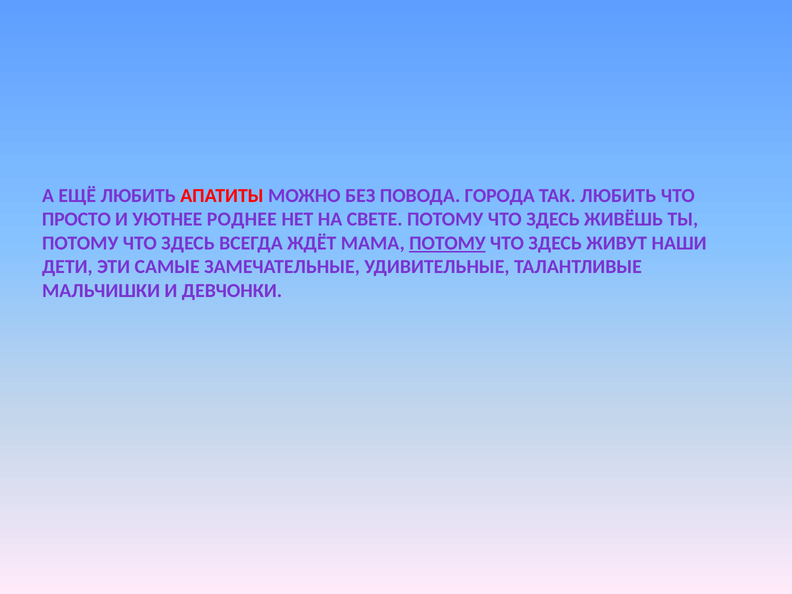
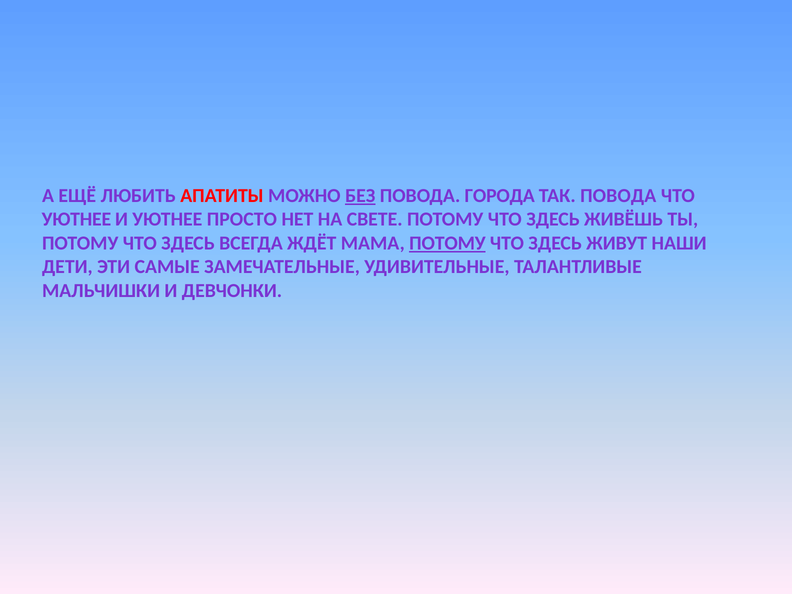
БЕЗ underline: none -> present
ТАК ЛЮБИТЬ: ЛЮБИТЬ -> ПОВОДА
ПРОСТО at (76, 219): ПРОСТО -> УЮТНЕЕ
РОДНЕЕ: РОДНЕЕ -> ПРОСТО
